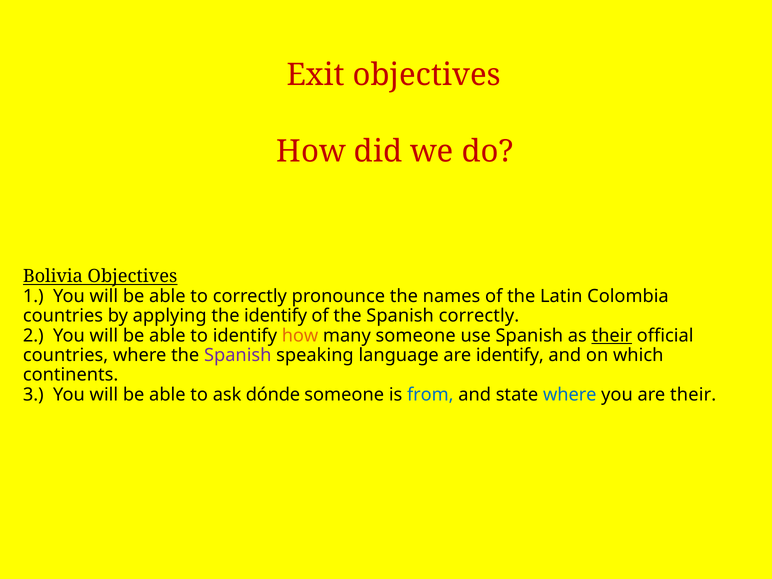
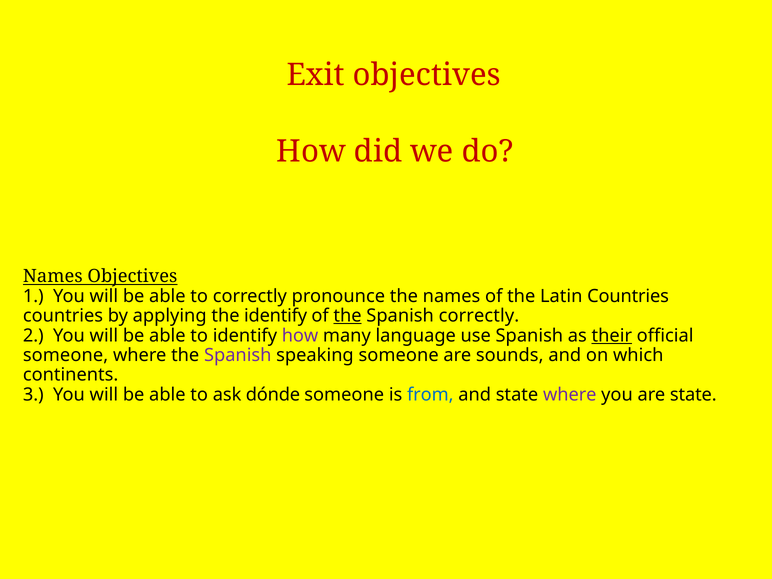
Bolivia at (53, 276): Bolivia -> Names
Latin Colombia: Colombia -> Countries
the at (348, 316) underline: none -> present
how at (300, 336) colour: orange -> purple
many someone: someone -> language
countries at (66, 355): countries -> someone
speaking language: language -> someone
are identify: identify -> sounds
where at (570, 395) colour: blue -> purple
are their: their -> state
